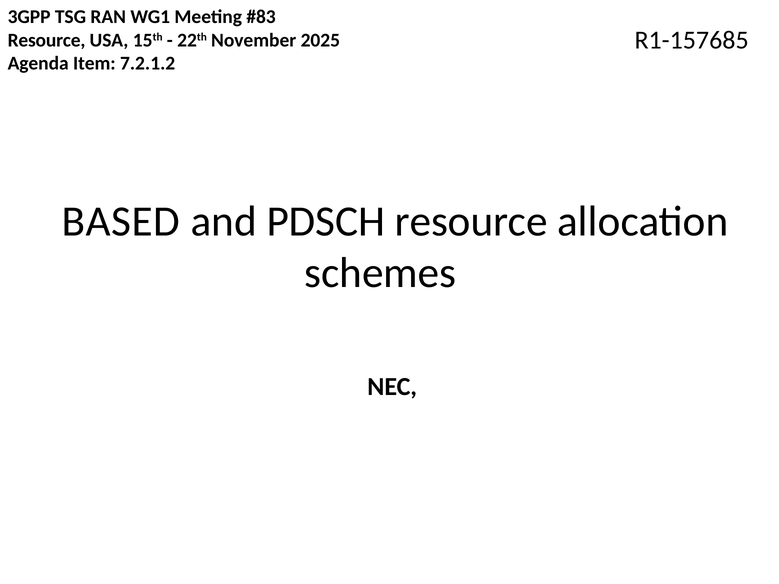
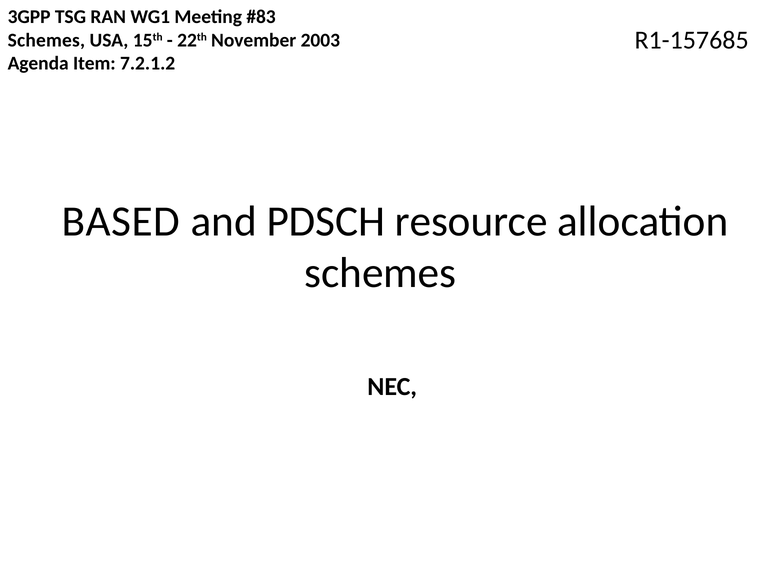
Resource at (47, 40): Resource -> Schemes
2025: 2025 -> 2003
